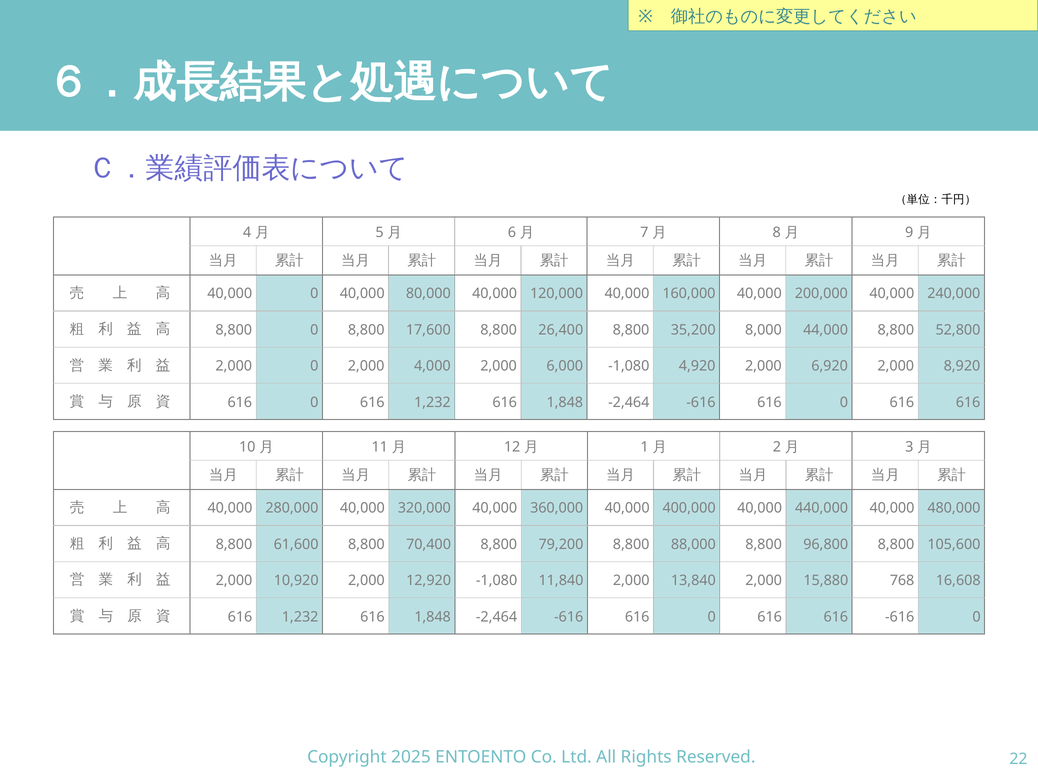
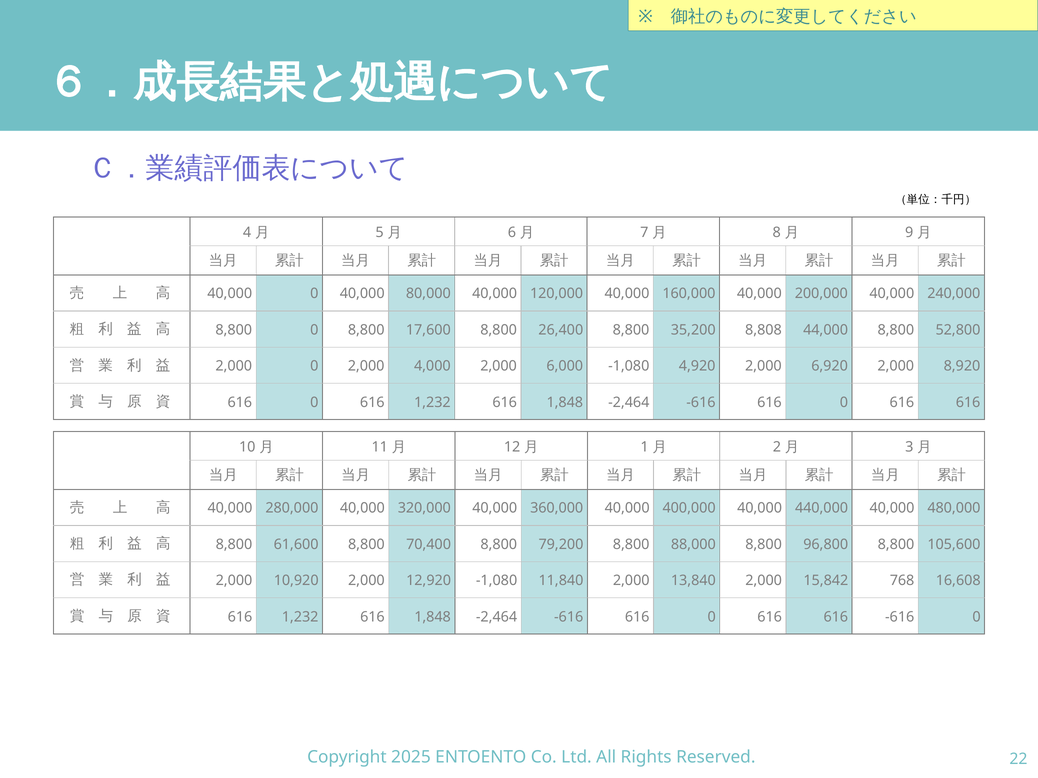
8,000: 8,000 -> 8,808
15,880: 15,880 -> 15,842
